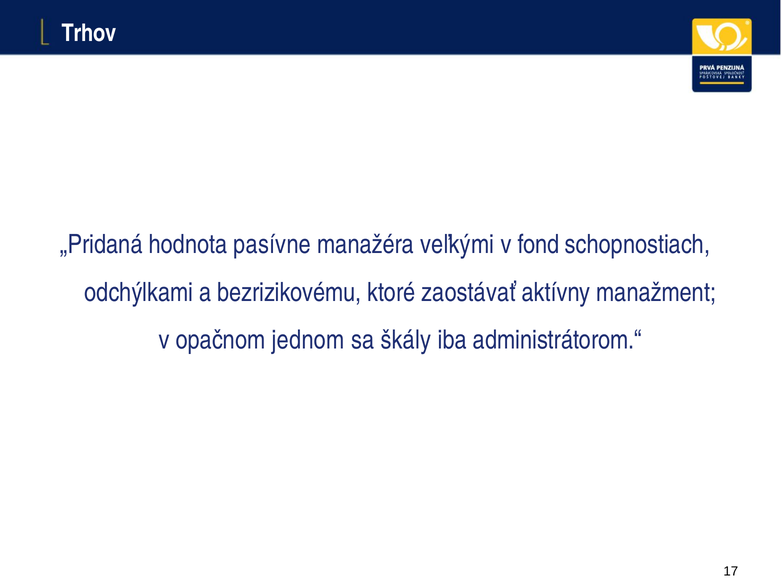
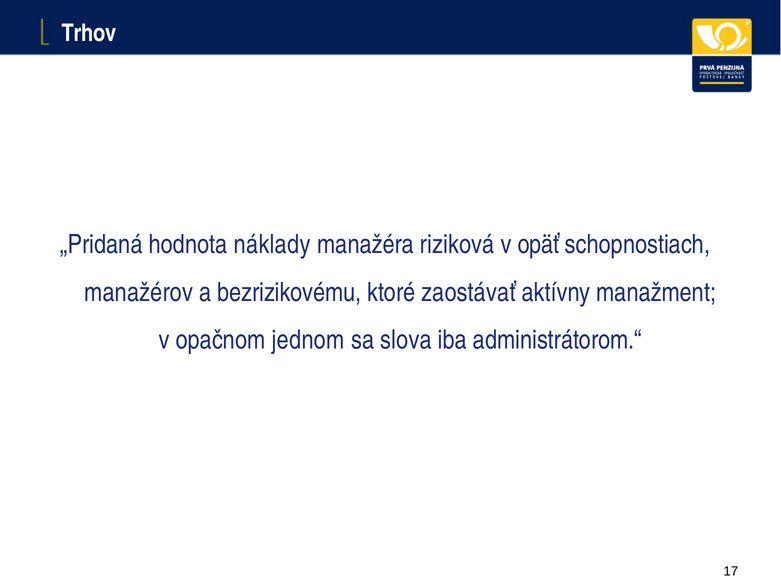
pasívne: pasívne -> náklady
veľkými: veľkými -> riziková
fond: fond -> opäť
odchýlkami: odchýlkami -> manažérov
škály: škály -> slova
